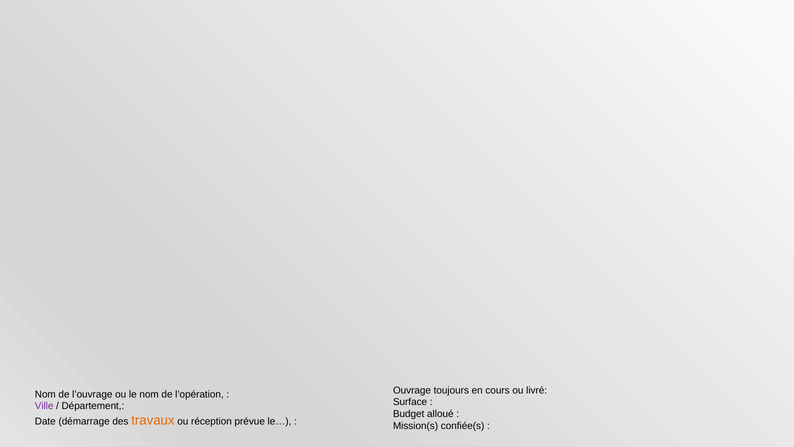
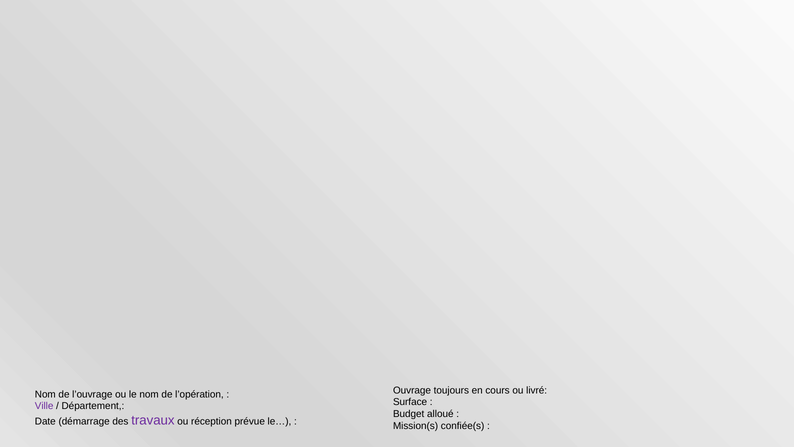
travaux colour: orange -> purple
